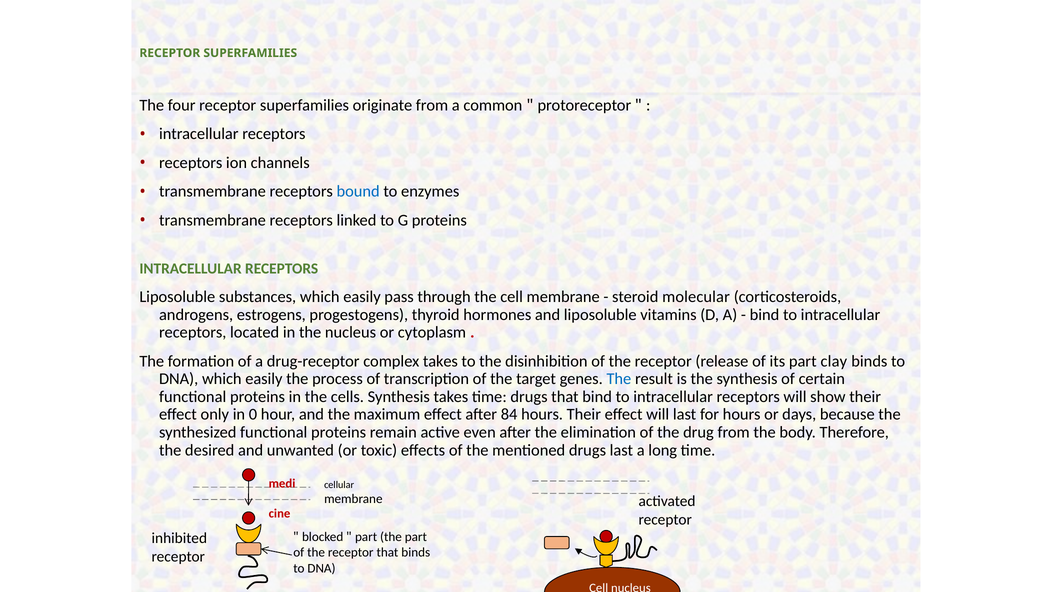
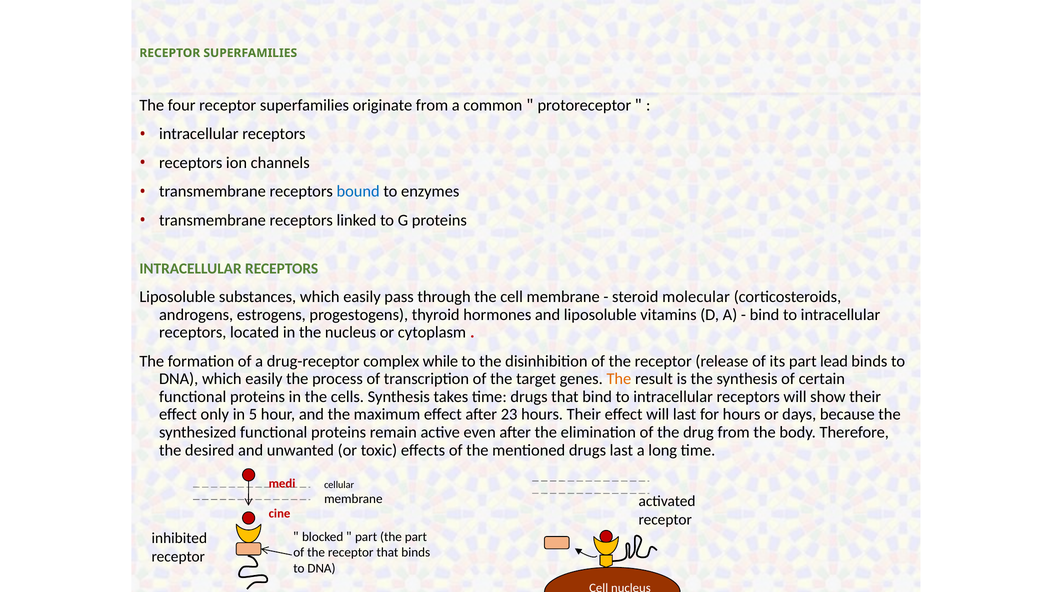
complex takes: takes -> while
clay: clay -> lead
The at (619, 379) colour: blue -> orange
0: 0 -> 5
84: 84 -> 23
